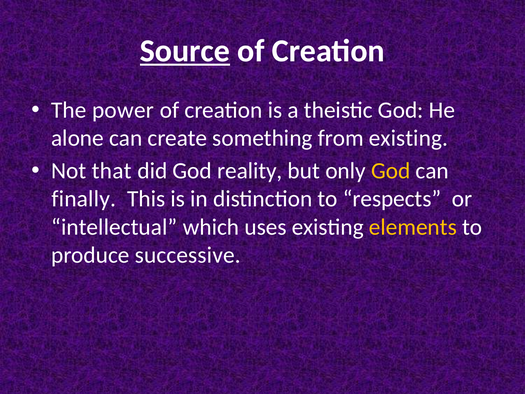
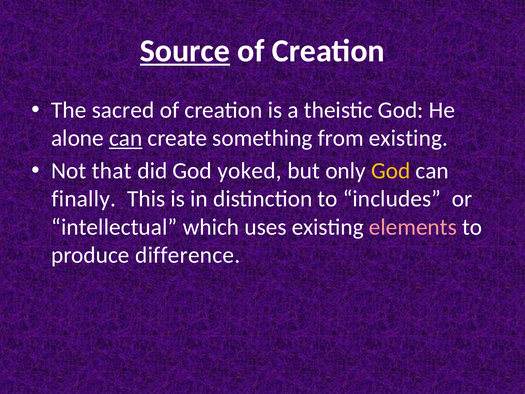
power: power -> sacred
can at (126, 138) underline: none -> present
reality: reality -> yoked
respects: respects -> includes
elements colour: yellow -> pink
successive: successive -> difference
